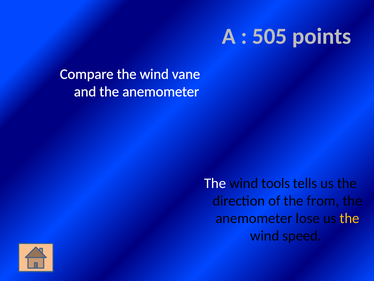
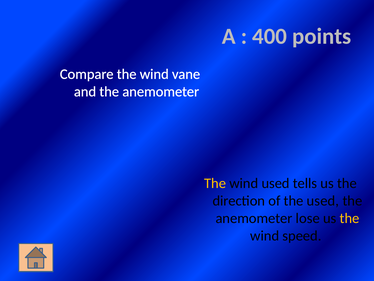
505: 505 -> 400
The at (215, 183) colour: white -> yellow
wind tools: tools -> used
the from: from -> used
